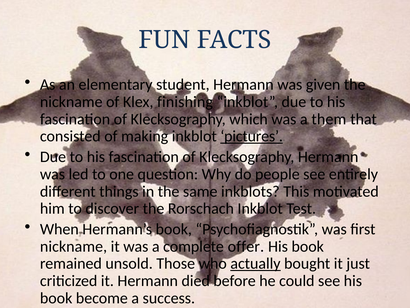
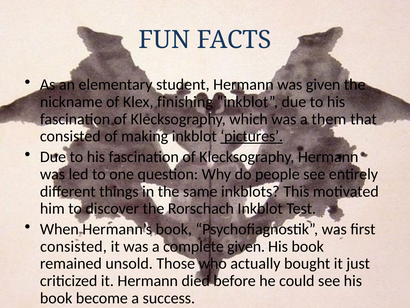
nickname at (74, 246): nickname -> consisted
complete offer: offer -> given
actually underline: present -> none
